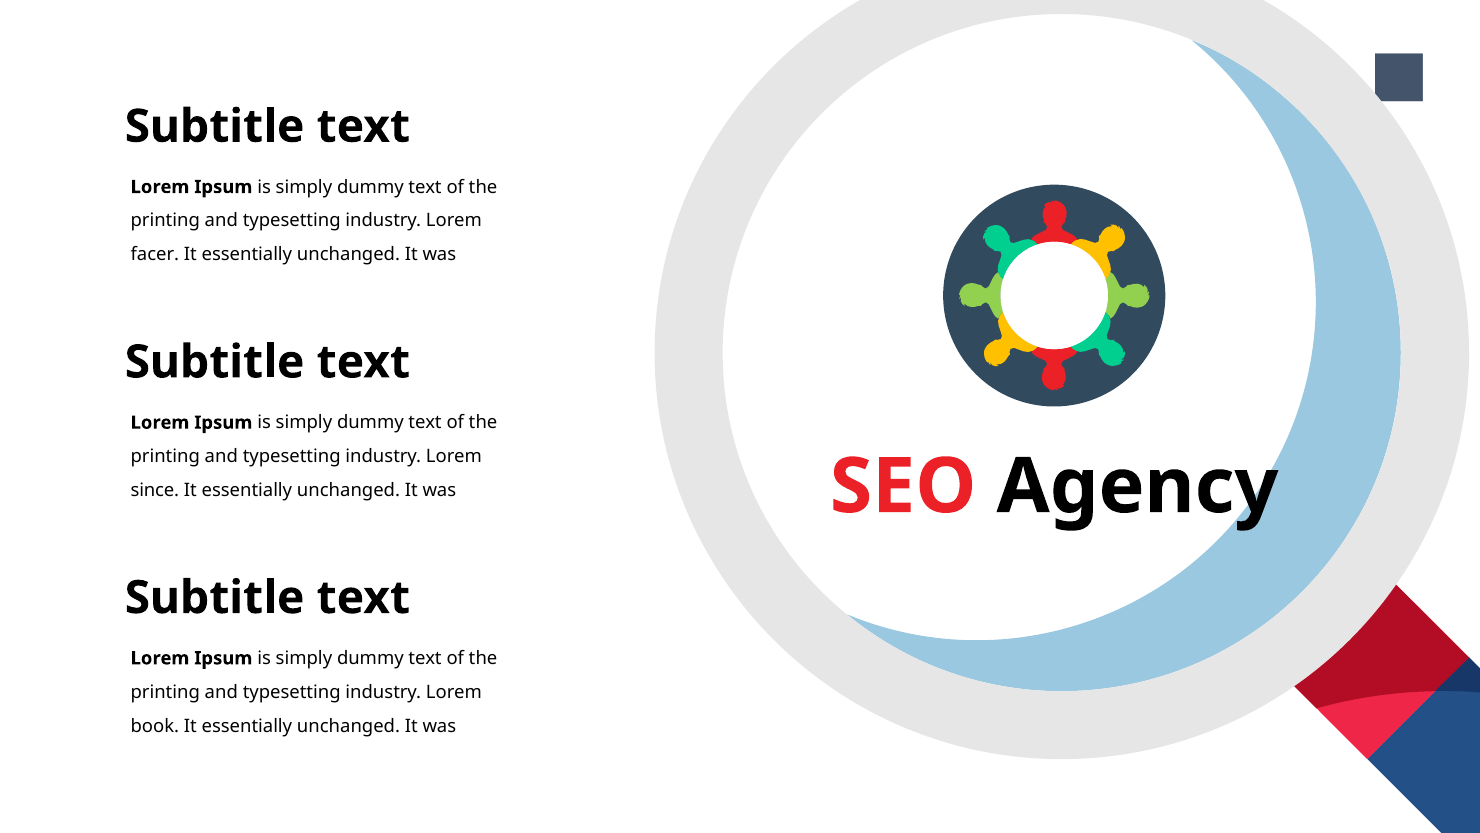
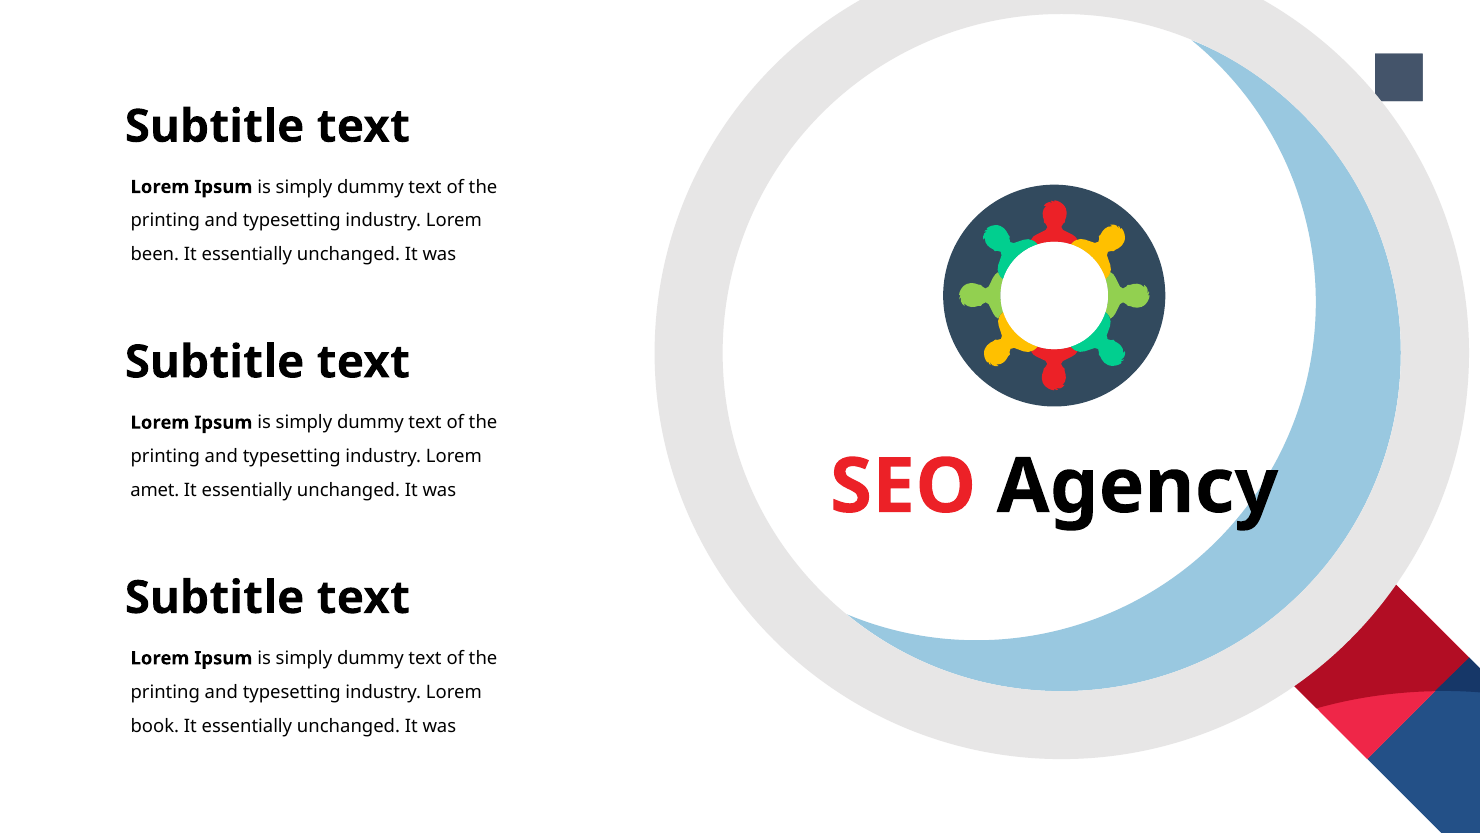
facer: facer -> been
since: since -> amet
